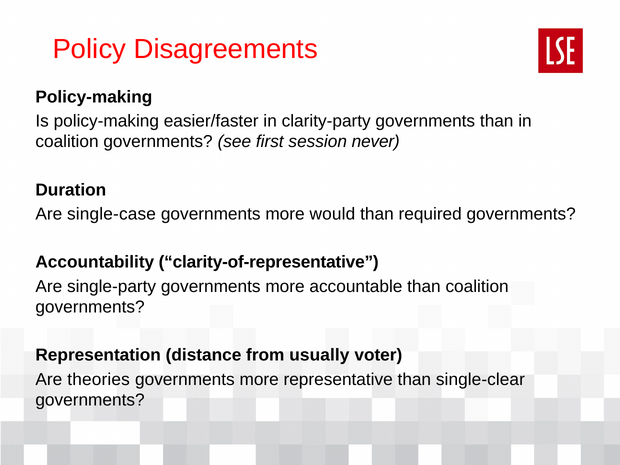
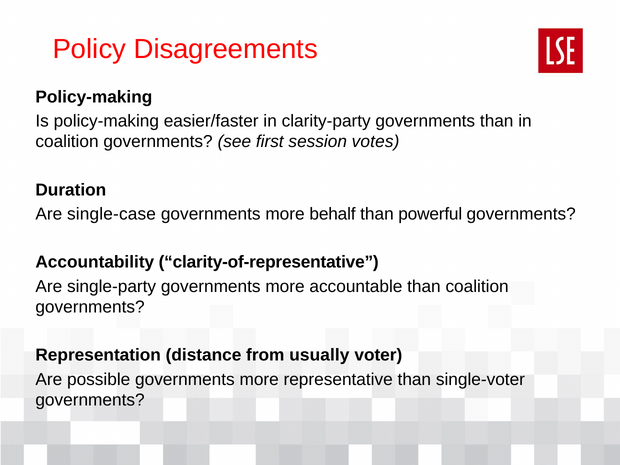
never: never -> votes
would: would -> behalf
required: required -> powerful
theories: theories -> possible
single-clear: single-clear -> single-voter
